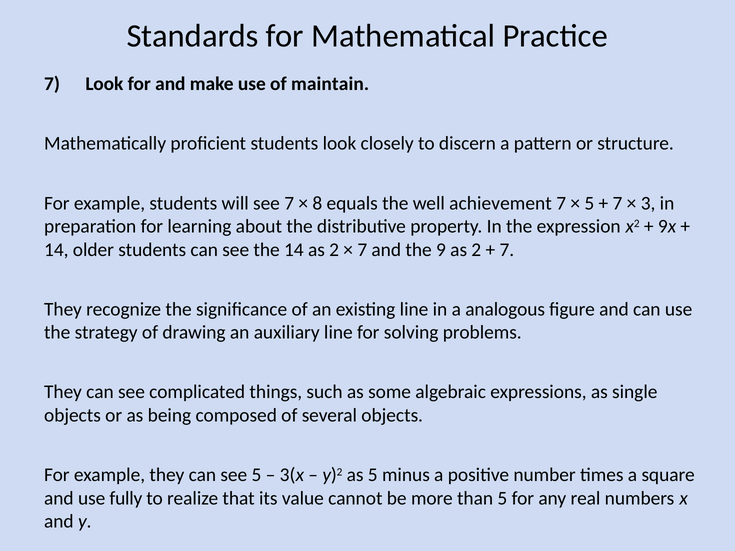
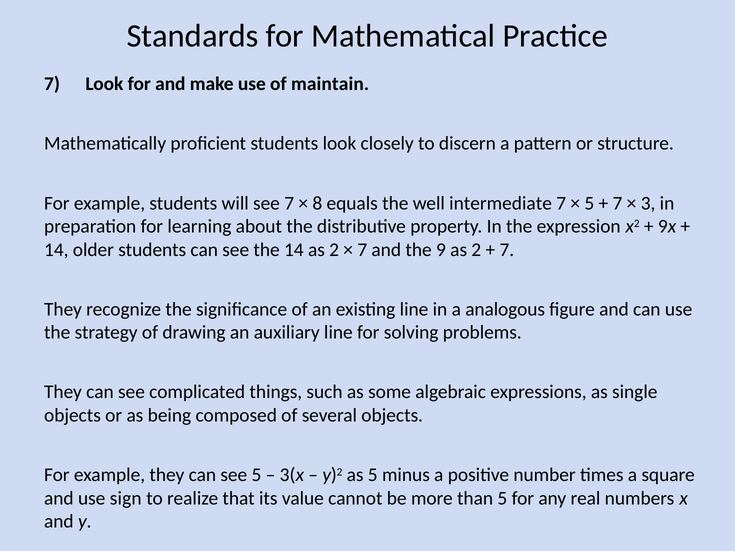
achievement: achievement -> intermediate
fully: fully -> sign
